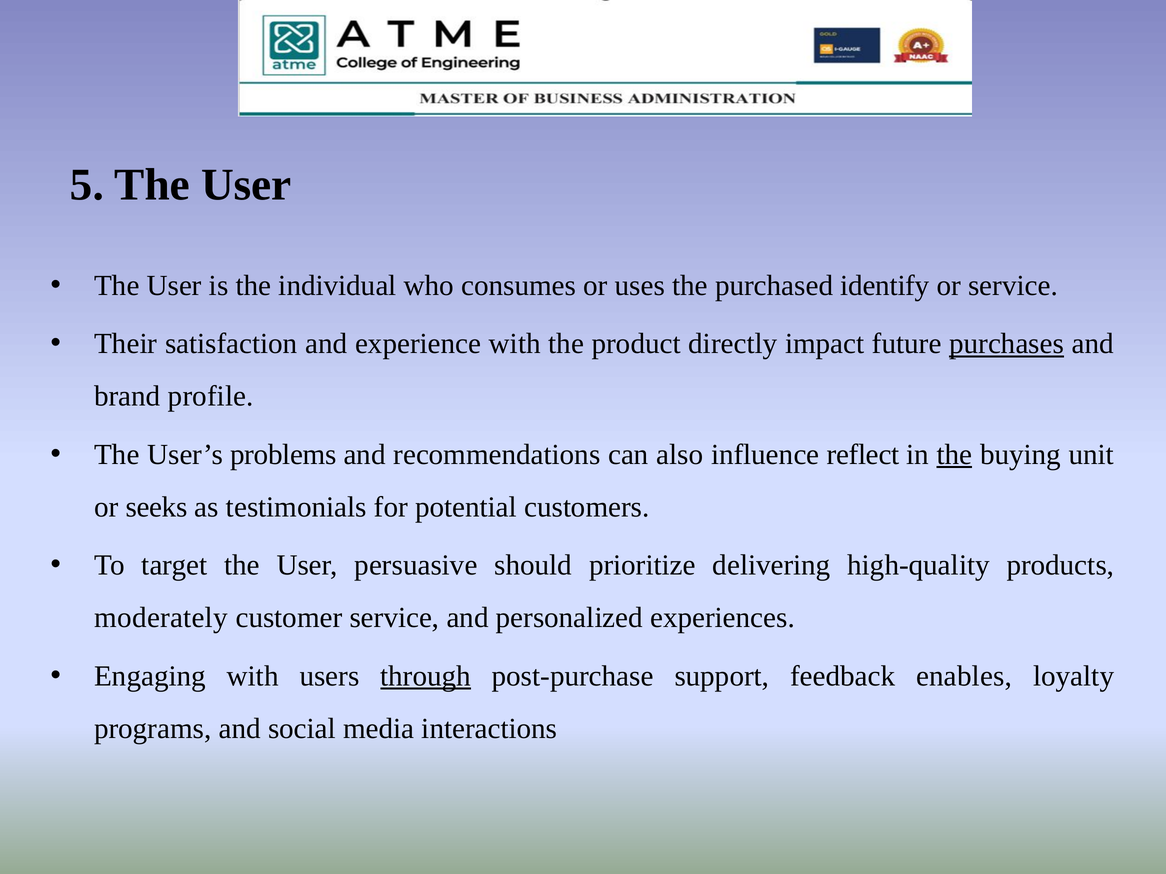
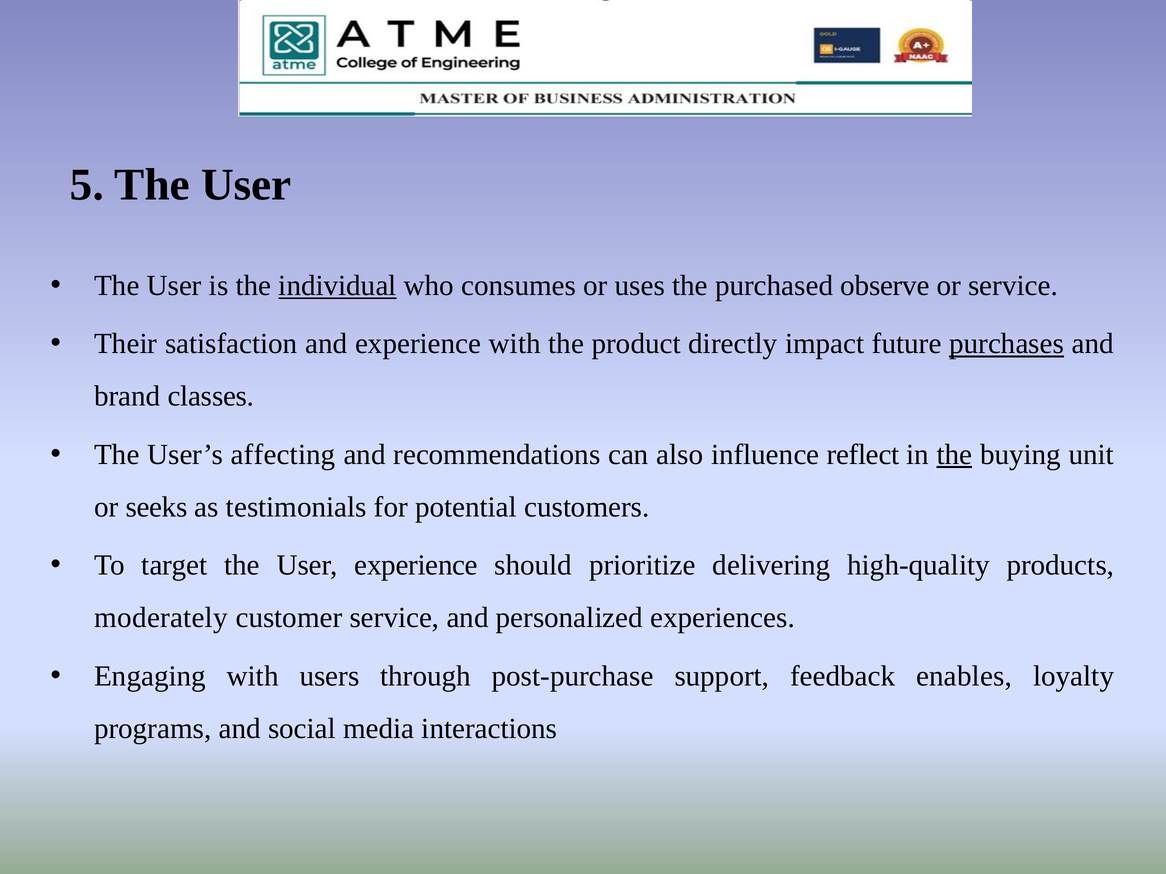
individual underline: none -> present
identify: identify -> observe
profile: profile -> classes
problems: problems -> affecting
User persuasive: persuasive -> experience
through underline: present -> none
